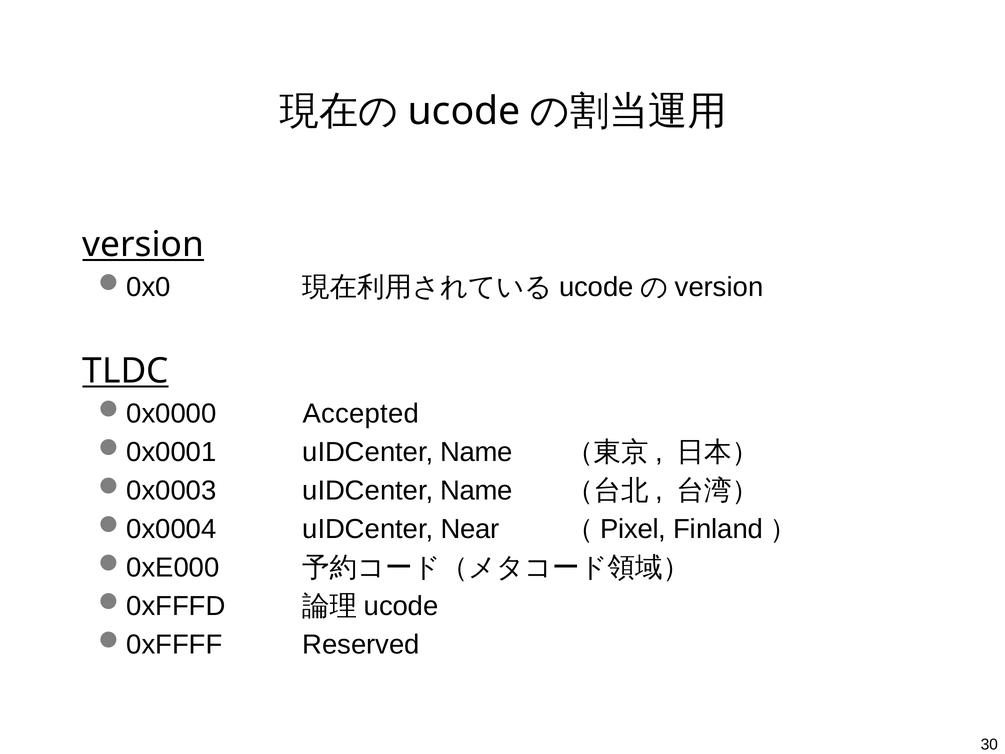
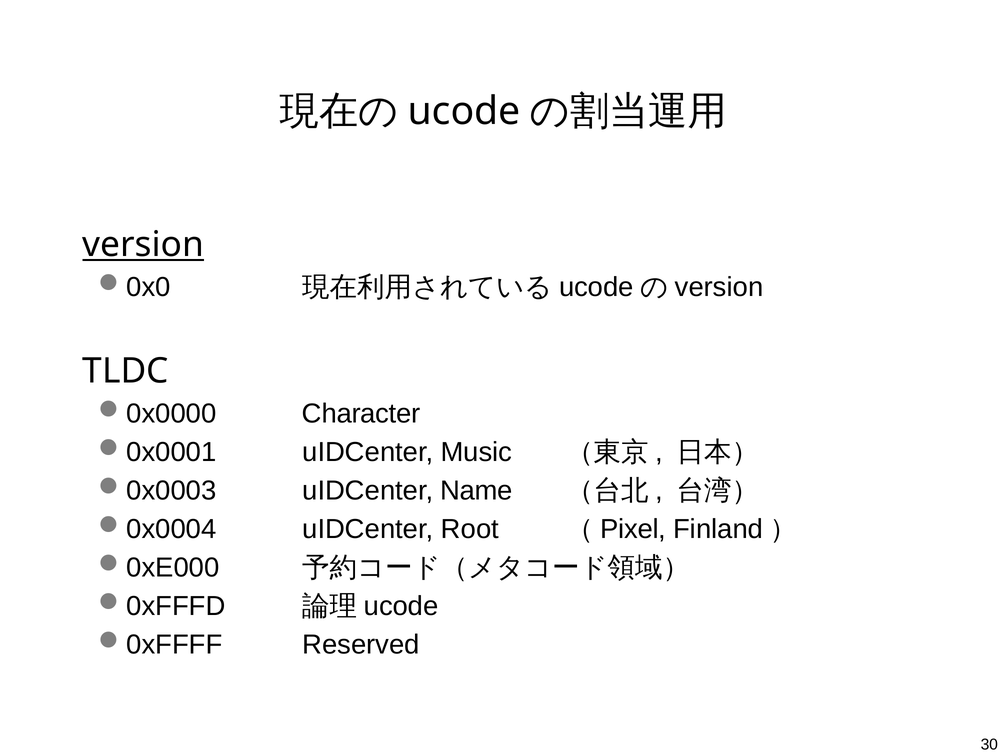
TLDC underline: present -> none
Accepted: Accepted -> Character
Name at (476, 452): Name -> Music
Near: Near -> Root
